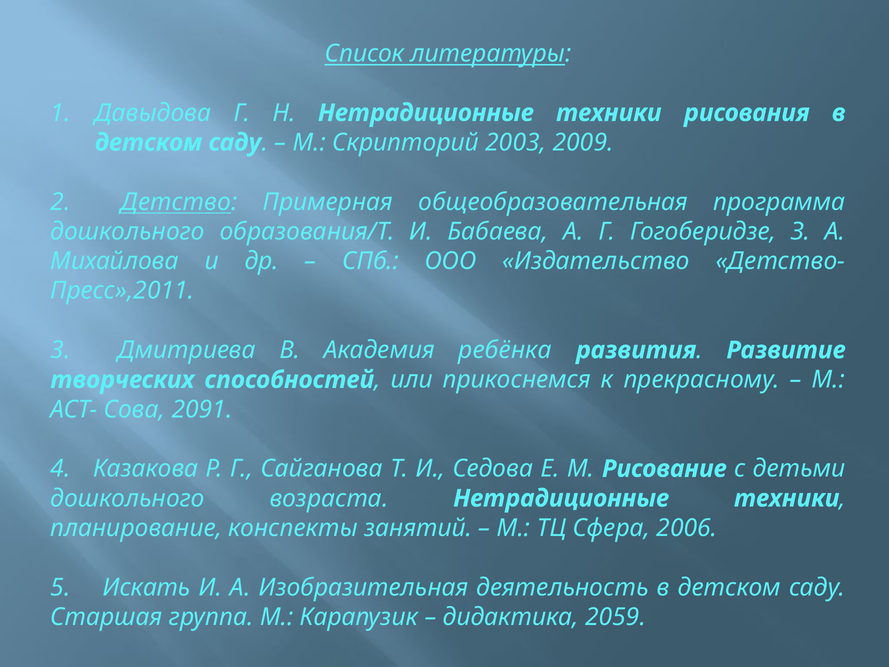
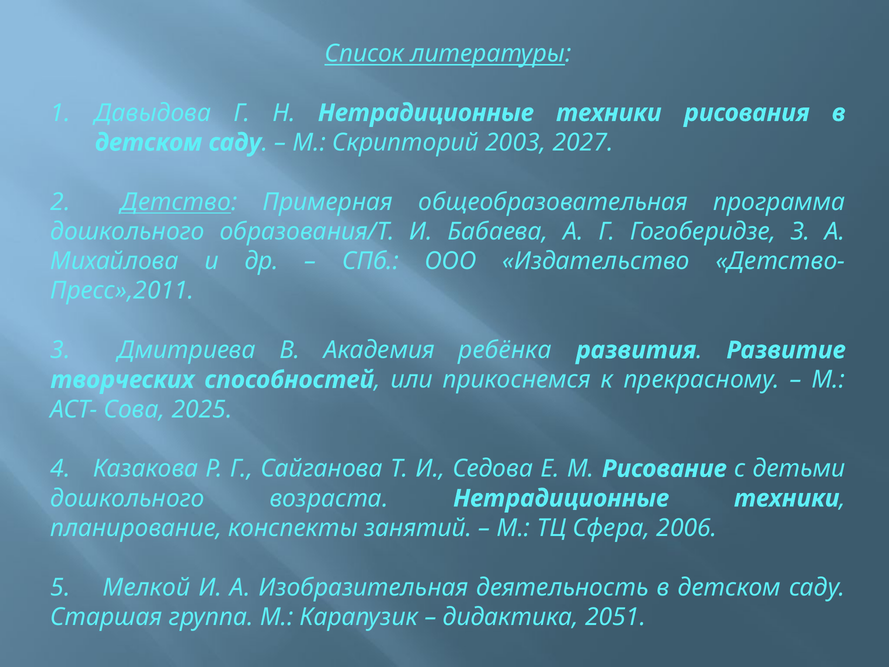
2009: 2009 -> 2027
2091: 2091 -> 2025
Искать: Искать -> Мелкой
2059: 2059 -> 2051
